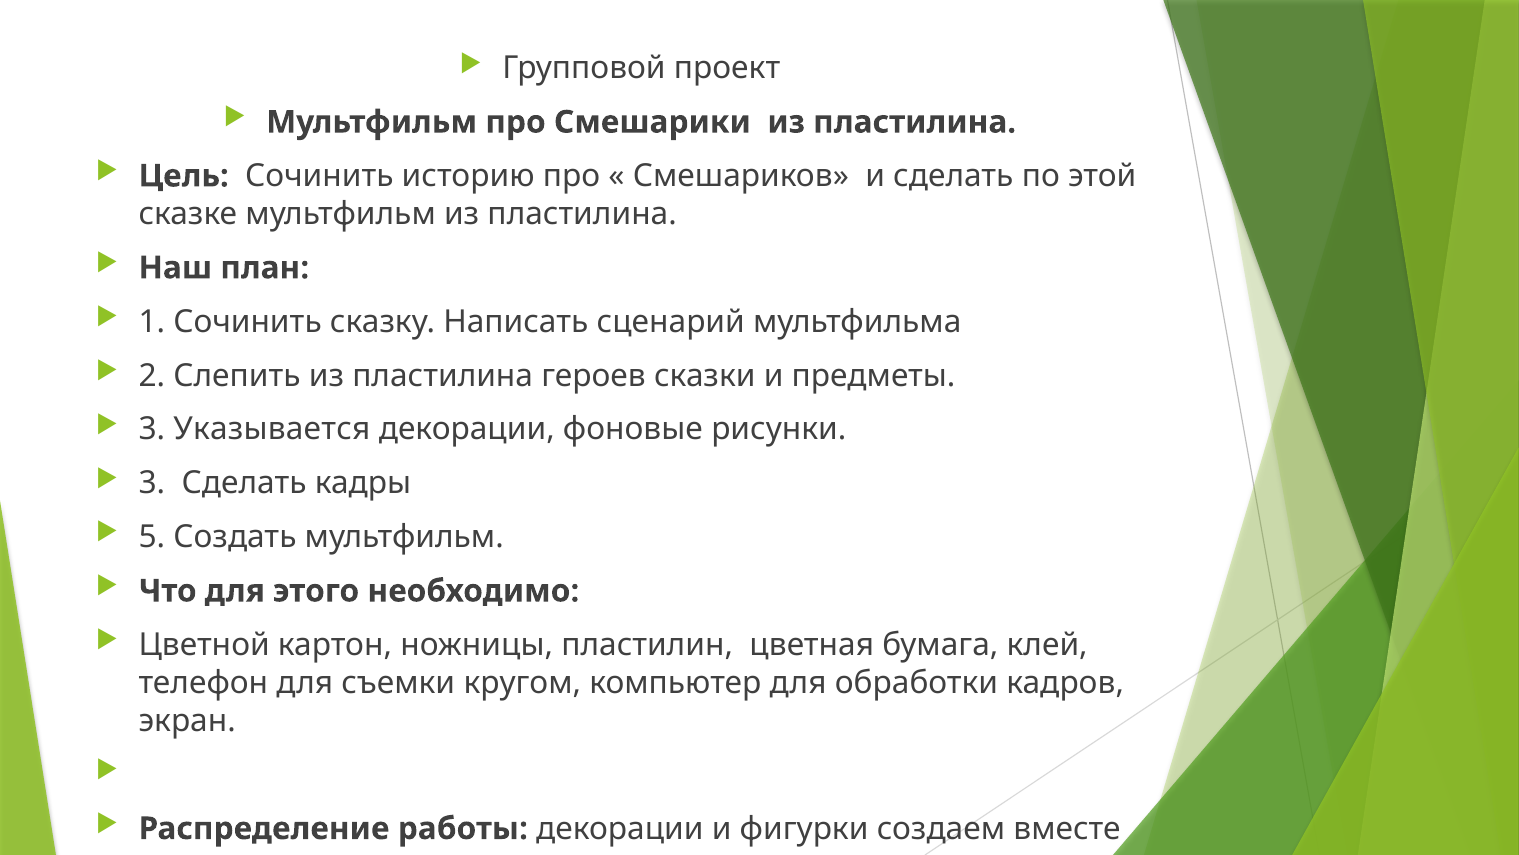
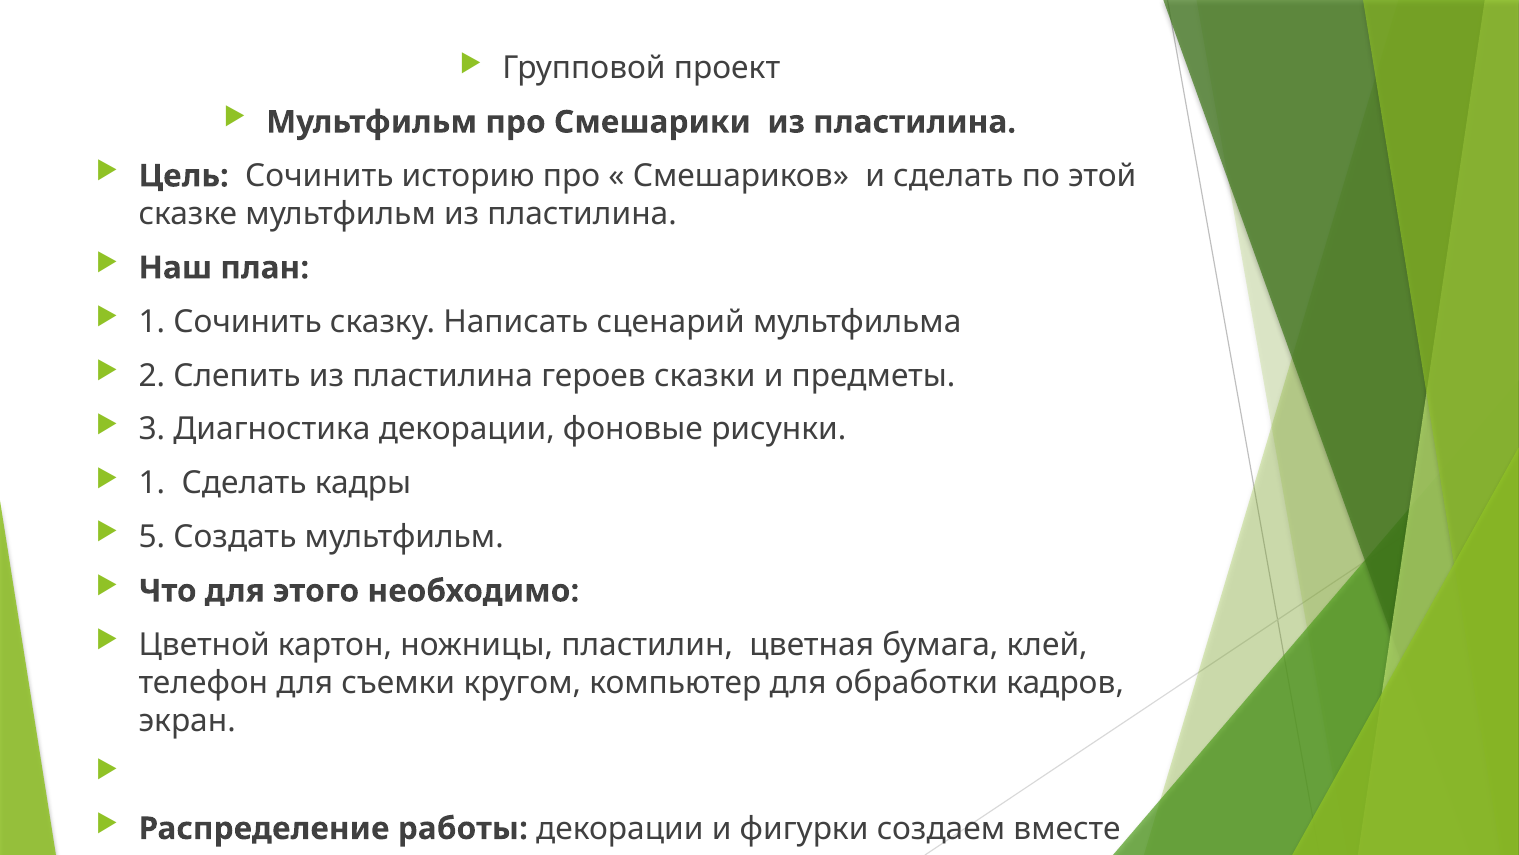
Указывается: Указывается -> Диагностика
3 at (152, 483): 3 -> 1
